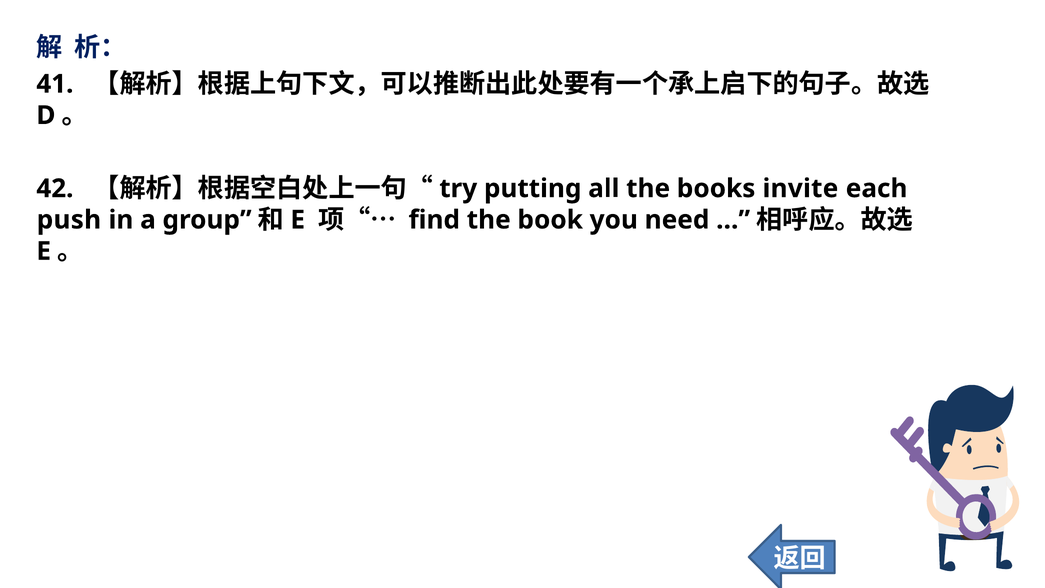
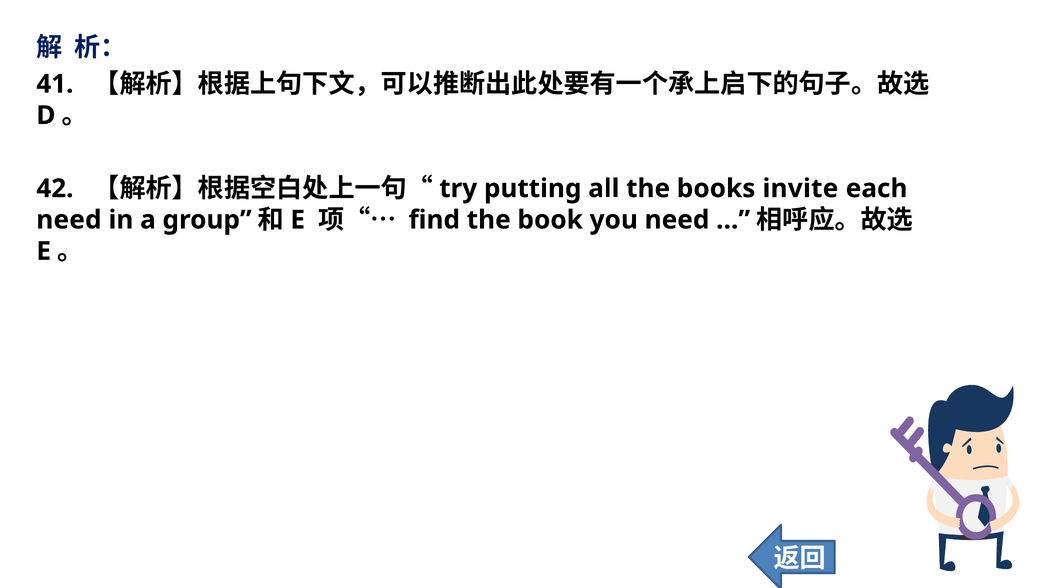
push at (69, 220): push -> need
